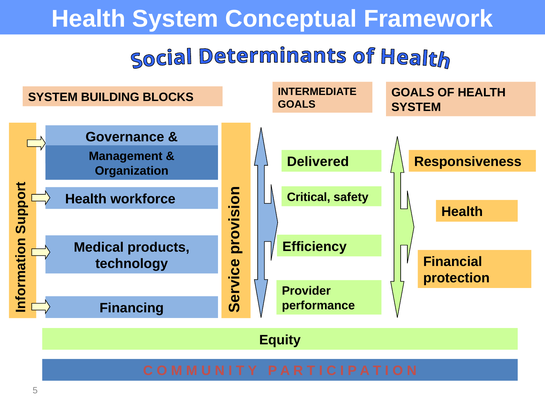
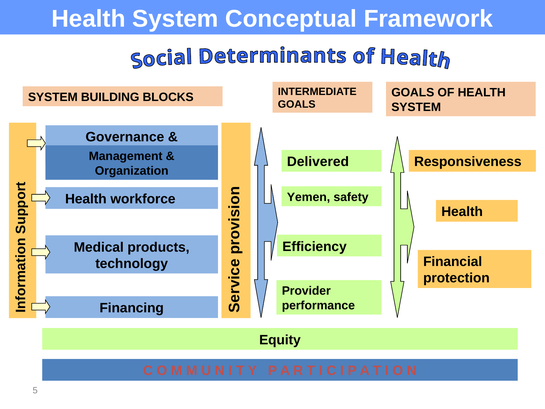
Critical: Critical -> Yemen
